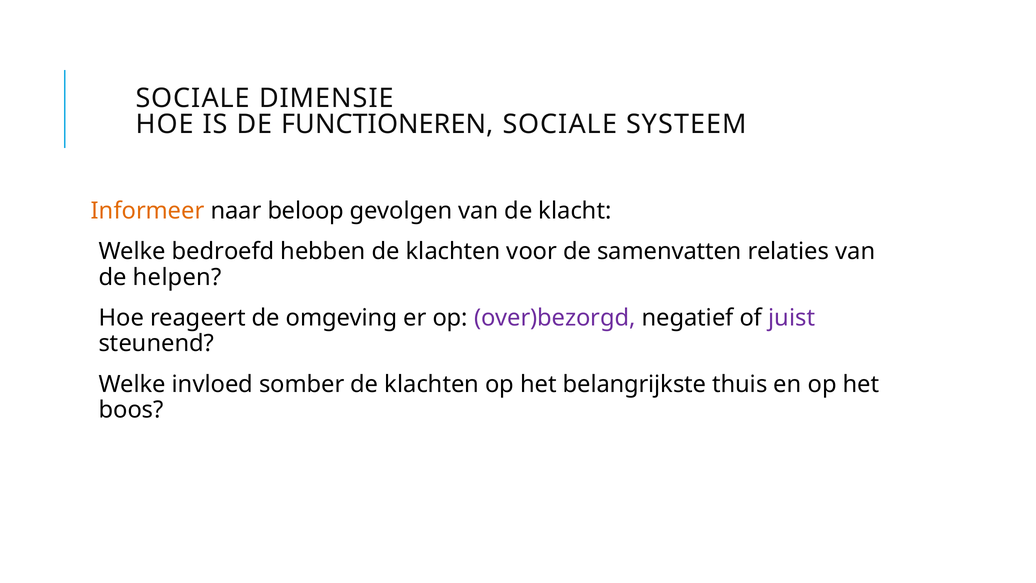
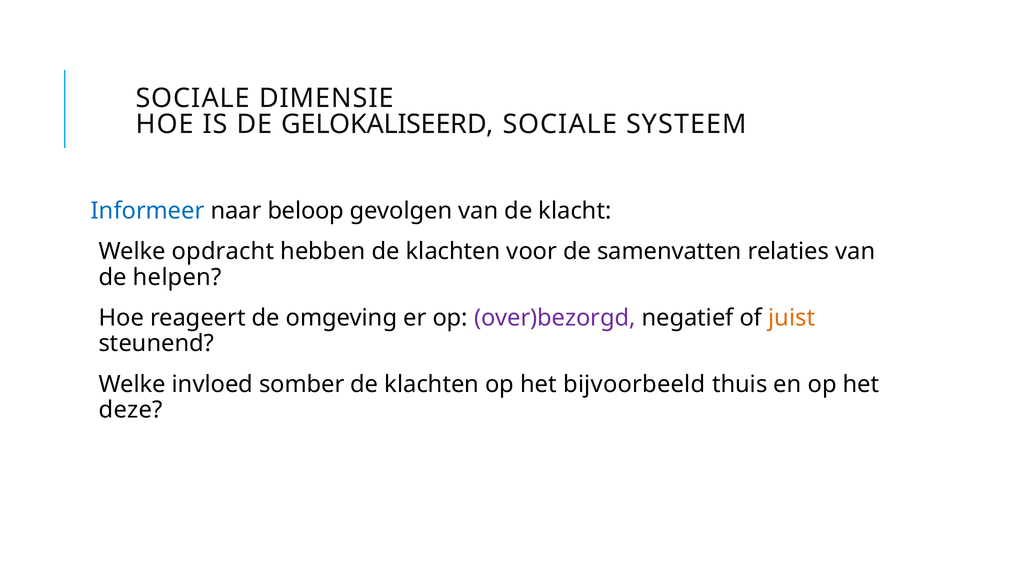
FUNCTIONEREN: FUNCTIONEREN -> GELOKALISEERD
Informeer colour: orange -> blue
bedroefd: bedroefd -> opdracht
juist colour: purple -> orange
belangrijkste: belangrijkste -> bijvoorbeeld
boos: boos -> deze
